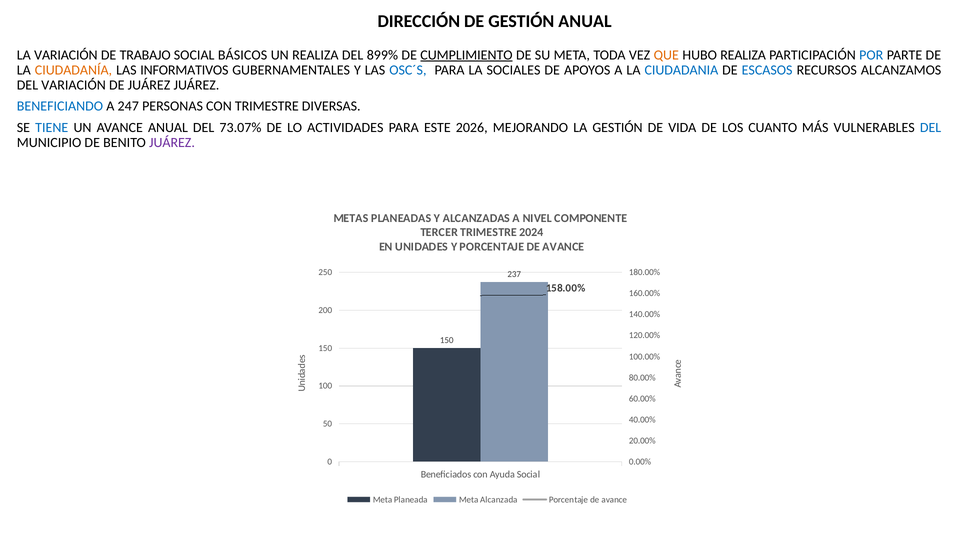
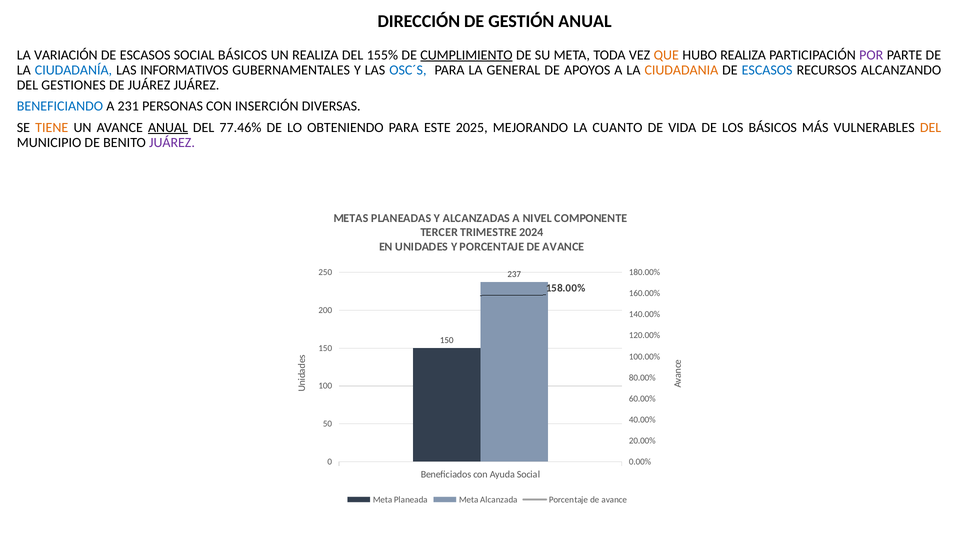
TRABAJO at (145, 55): TRABAJO -> ESCASOS
899%: 899% -> 155%
POR colour: blue -> purple
CIUDADANÍA colour: orange -> blue
SOCIALES: SOCIALES -> GENERAL
CIUDADANIA colour: blue -> orange
ALCANZAMOS: ALCANZAMOS -> ALCANZANDO
DEL VARIACIÓN: VARIACIÓN -> GESTIONES
247: 247 -> 231
CON TRIMESTRE: TRIMESTRE -> INSERCIÓN
TIENE colour: blue -> orange
ANUAL at (168, 127) underline: none -> present
73.07%: 73.07% -> 77.46%
ACTIVIDADES: ACTIVIDADES -> OBTENIENDO
2026: 2026 -> 2025
LA GESTIÓN: GESTIÓN -> CUANTO
LOS CUANTO: CUANTO -> BÁSICOS
DEL at (931, 127) colour: blue -> orange
